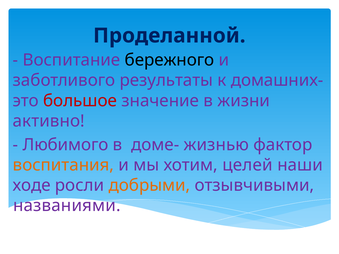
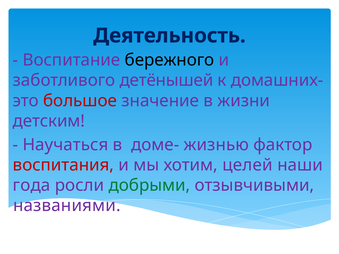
Проделанной: Проделанной -> Деятельность
результаты: результаты -> детёнышей
активно: активно -> детским
Любимого: Любимого -> Научаться
воспитания colour: orange -> red
ходе: ходе -> года
добрыми colour: orange -> green
